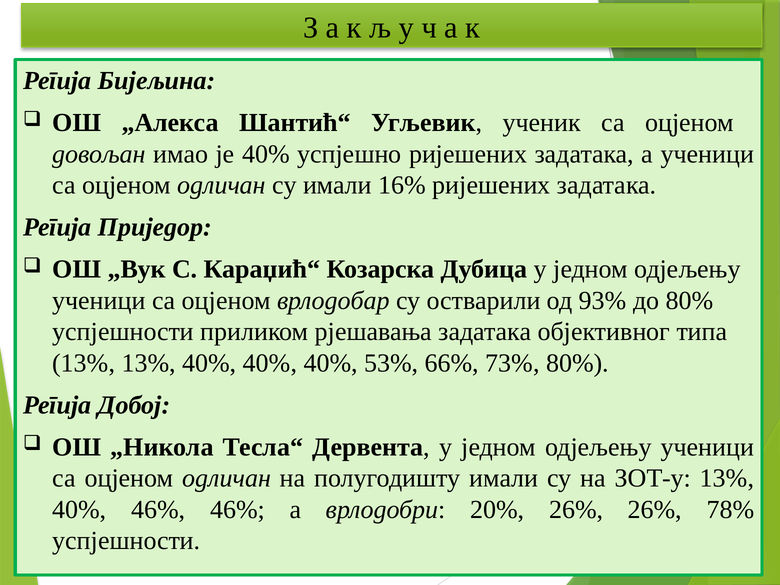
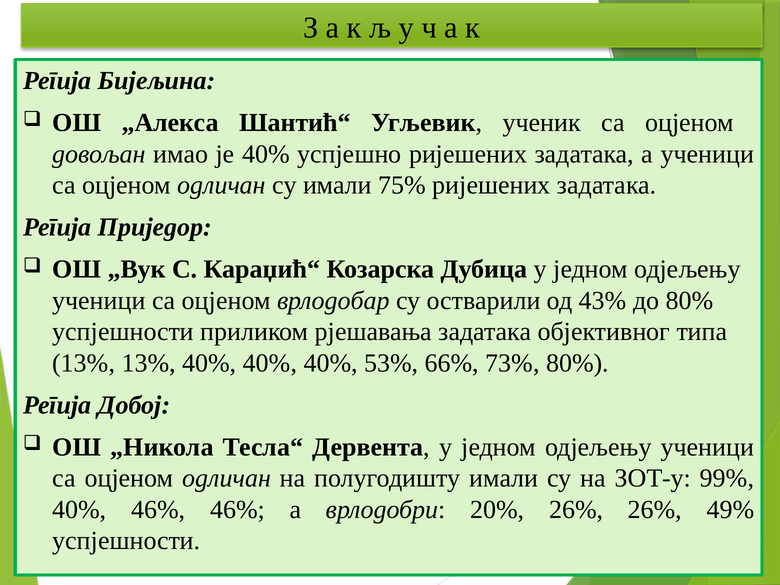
16%: 16% -> 75%
93%: 93% -> 43%
ЗОТ-у 13%: 13% -> 99%
78%: 78% -> 49%
